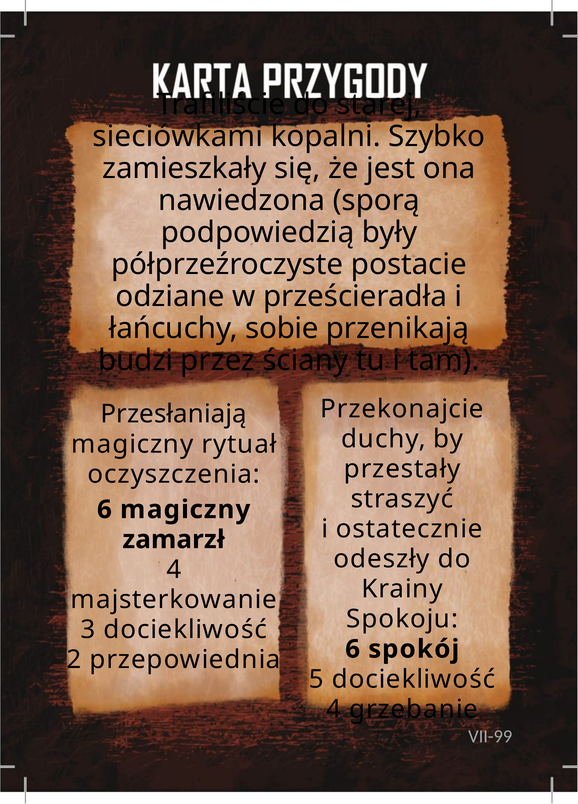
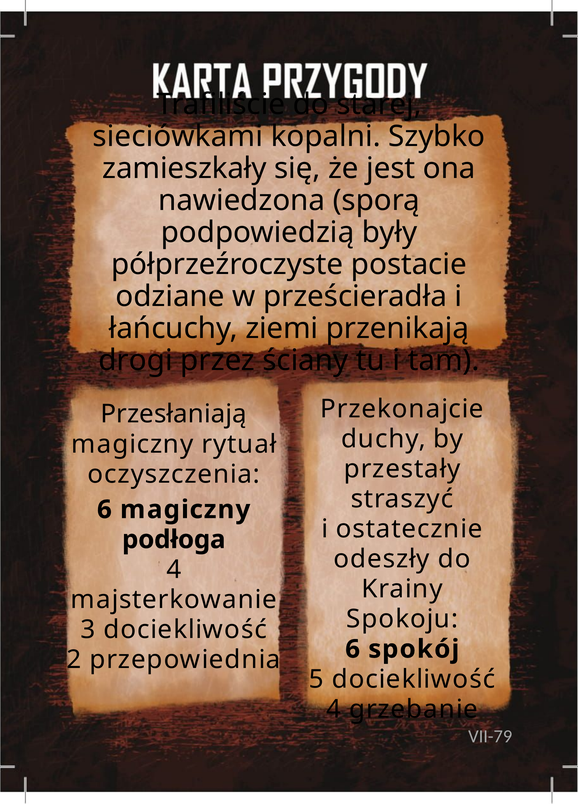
sobie: sobie -> ziemi
budzi: budzi -> drogi
zamarzł: zamarzł -> podłoga
VII-99: VII-99 -> VII-79
